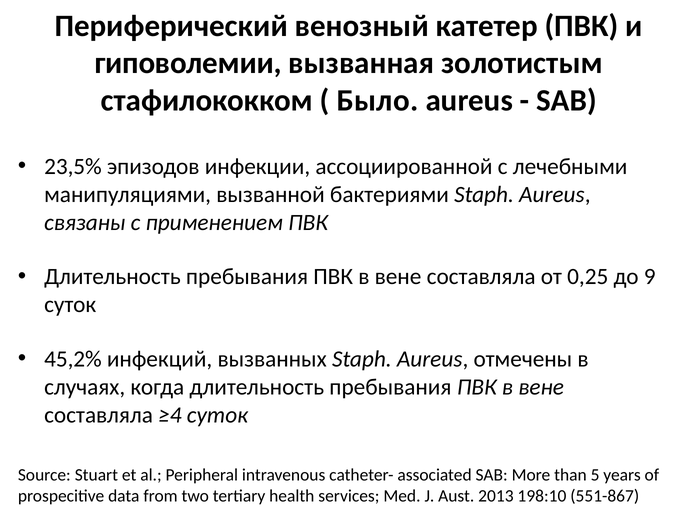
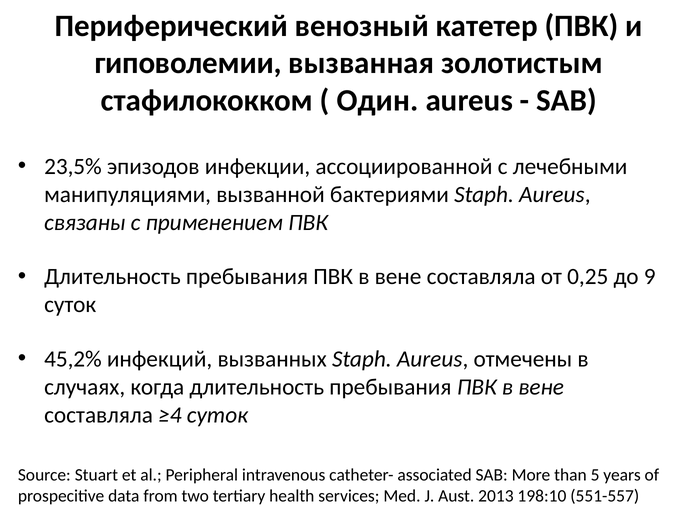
Было: Было -> Один
551-867: 551-867 -> 551-557
